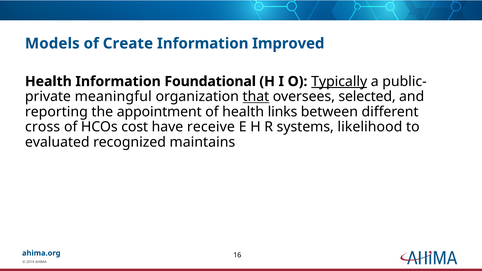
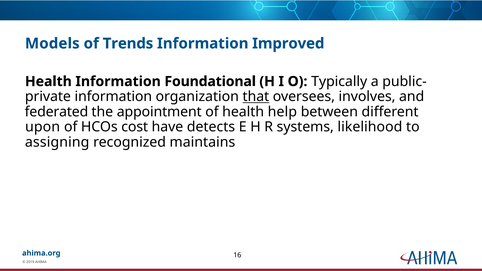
Create: Create -> Trends
Typically underline: present -> none
meaningful at (113, 97): meaningful -> information
selected: selected -> involves
reporting: reporting -> federated
links: links -> help
cross: cross -> upon
receive: receive -> detects
evaluated: evaluated -> assigning
